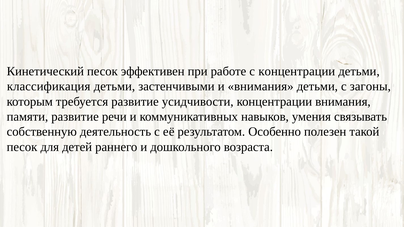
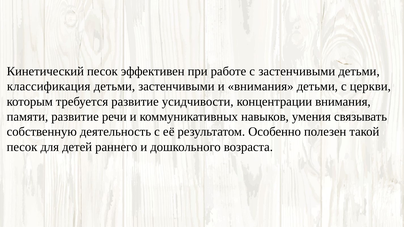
с концентрации: концентрации -> застенчивыми
загоны: загоны -> церкви
